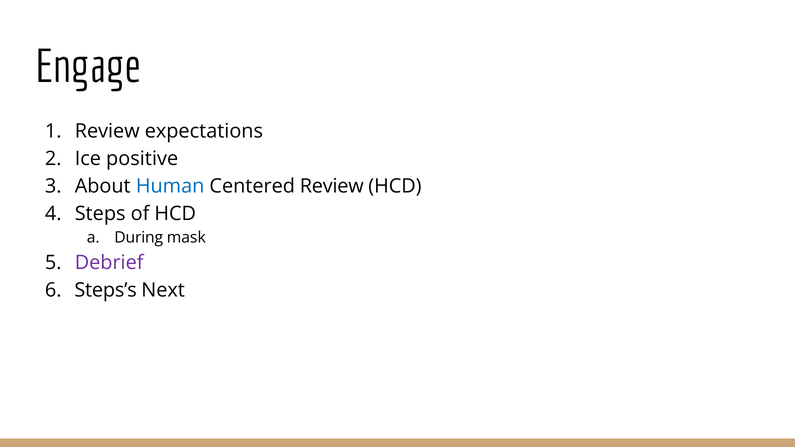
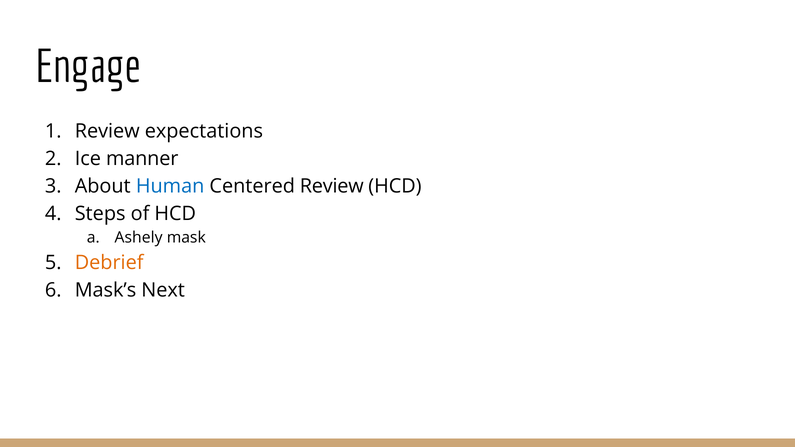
positive: positive -> manner
During: During -> Ashely
Debrief colour: purple -> orange
Steps’s: Steps’s -> Mask’s
